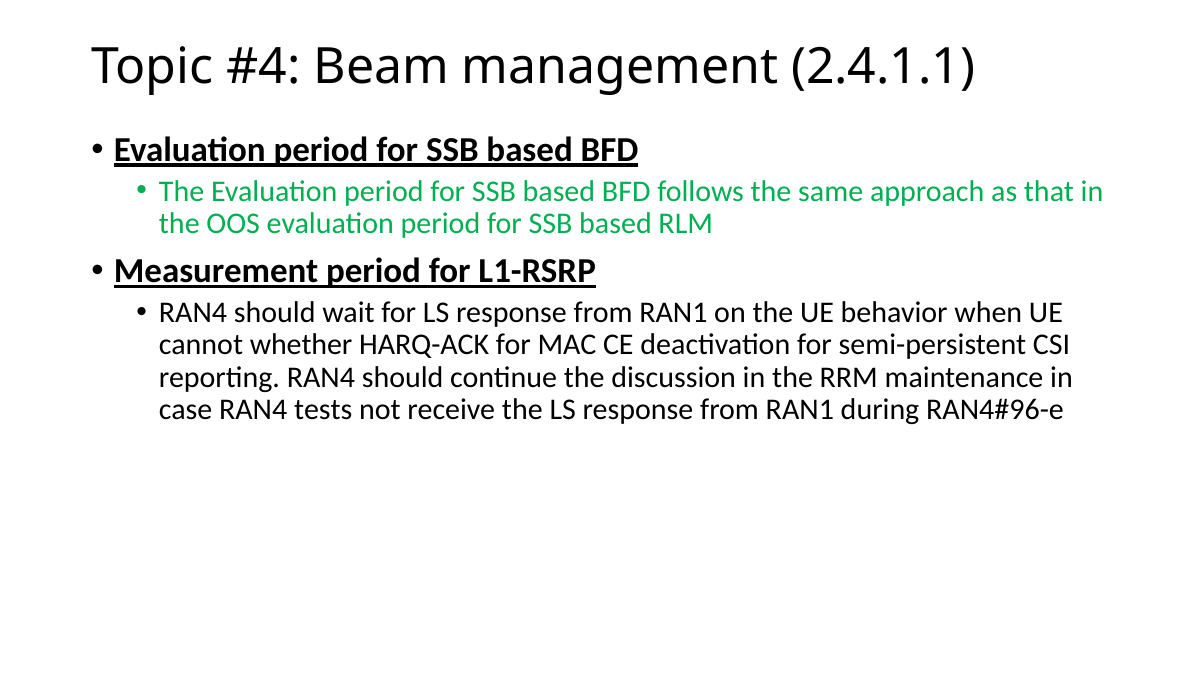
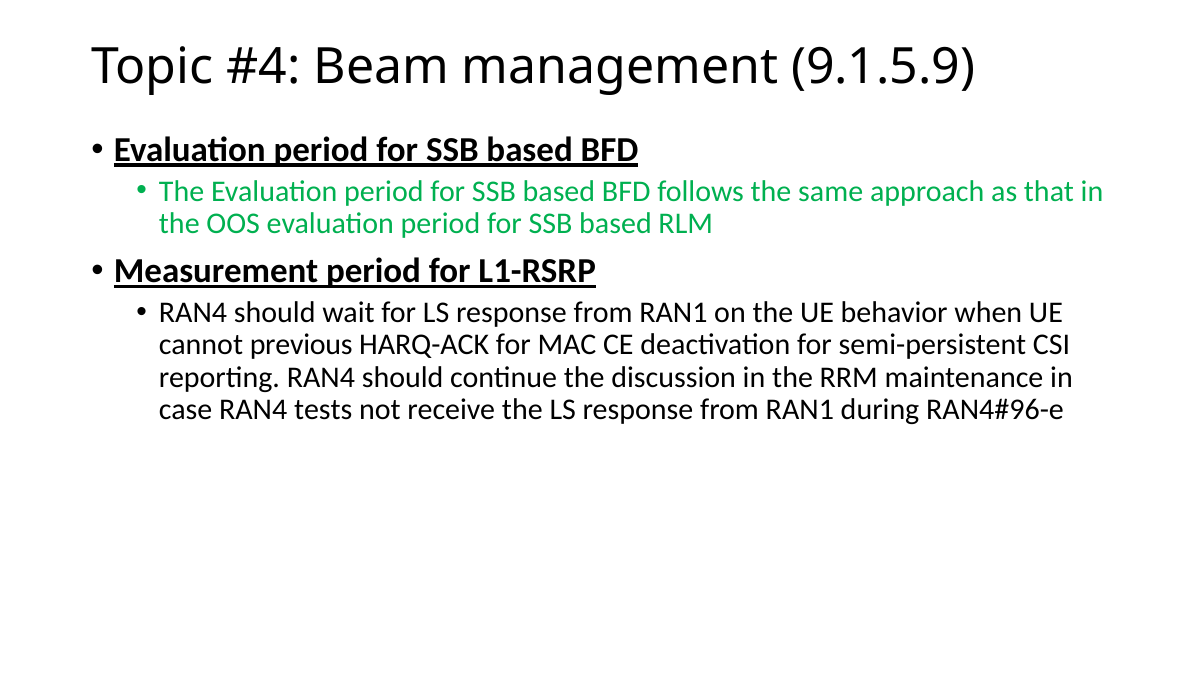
2.4.1.1: 2.4.1.1 -> 9.1.5.9
whether: whether -> previous
